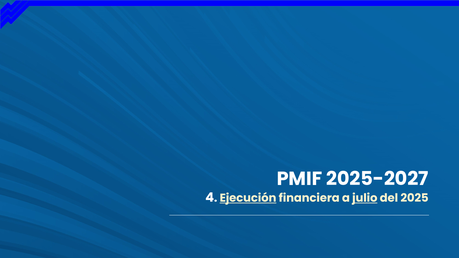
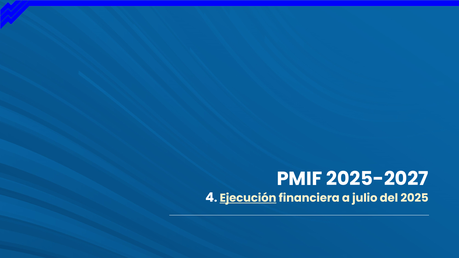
julio underline: present -> none
